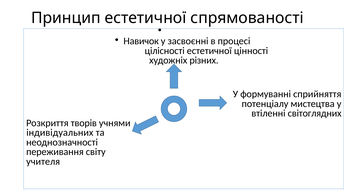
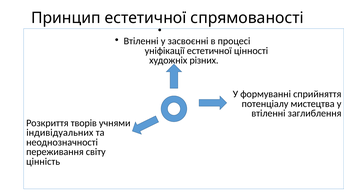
Навичок at (141, 41): Навичок -> Втіленні
цілісності: цілісності -> уніфікації
світоглядних: світоглядних -> заглиблення
учителя: учителя -> цінність
